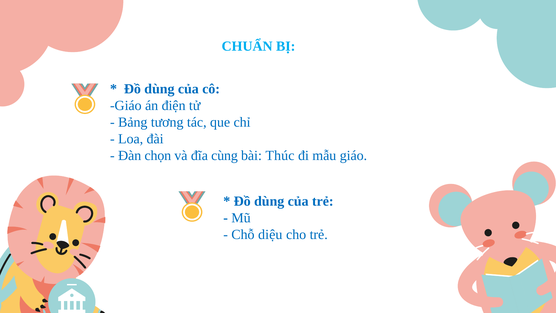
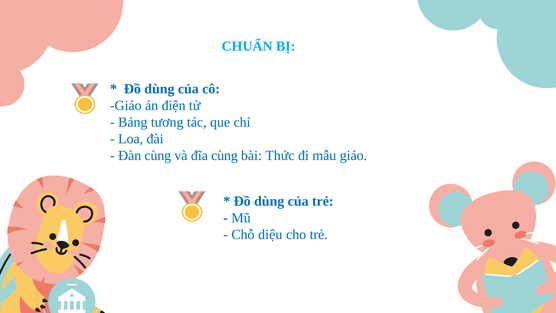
Đàn chọn: chọn -> cùng
Thúc: Thúc -> Thức
